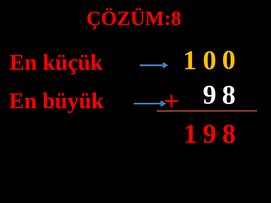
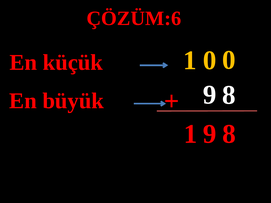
ÇÖZÜM:8: ÇÖZÜM:8 -> ÇÖZÜM:6
